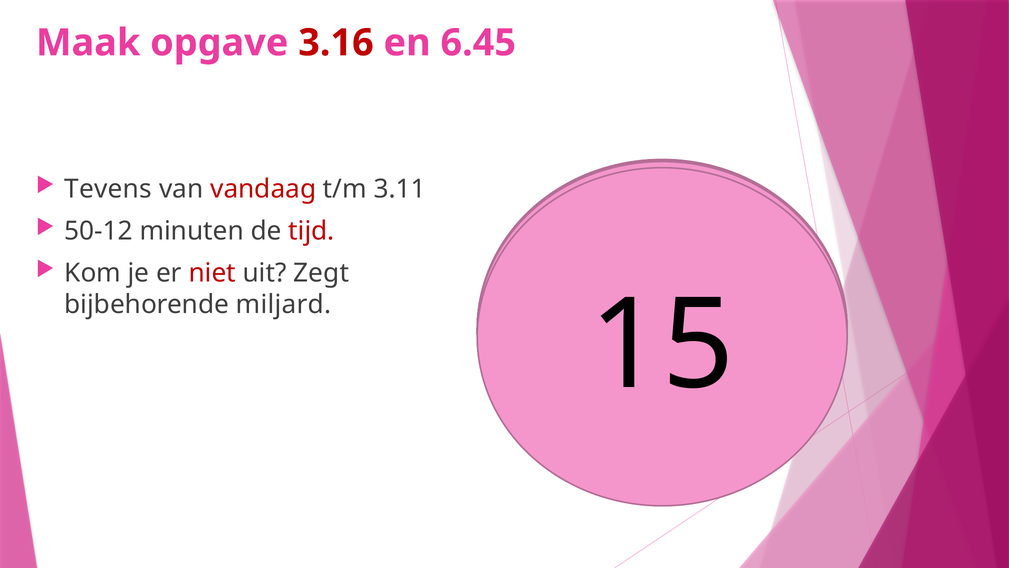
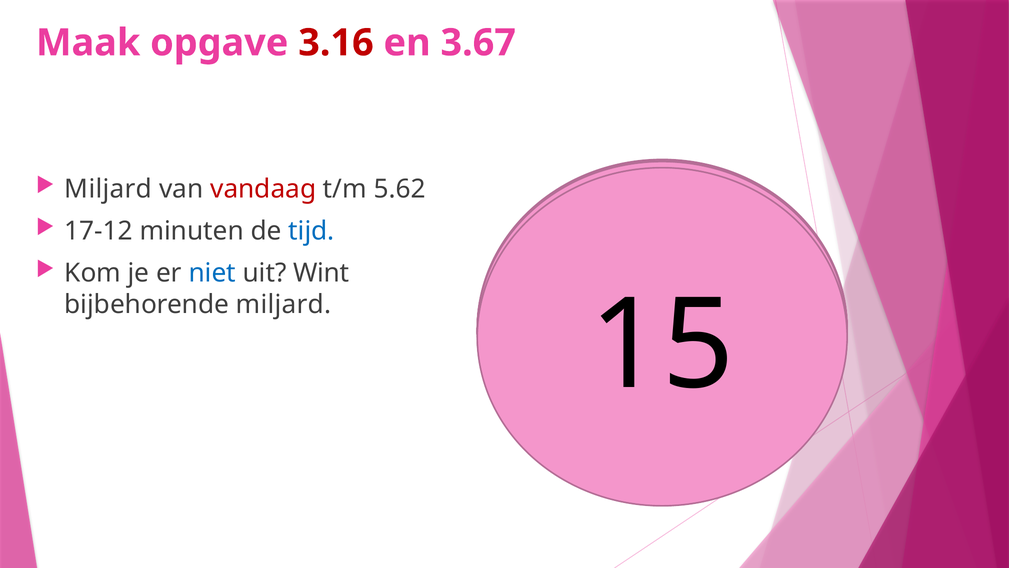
6.45: 6.45 -> 3.67
Tevens at (108, 189): Tevens -> Miljard
3.11: 3.11 -> 5.62
50-12: 50-12 -> 17-12
tijd colour: red -> blue
niet colour: red -> blue
Zegt: Zegt -> Wint
